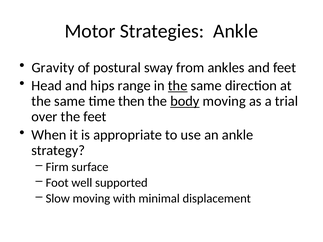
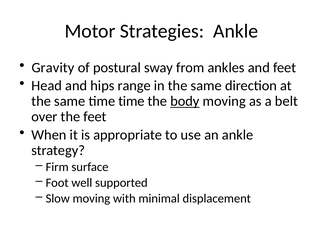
the at (178, 86) underline: present -> none
time then: then -> time
trial: trial -> belt
